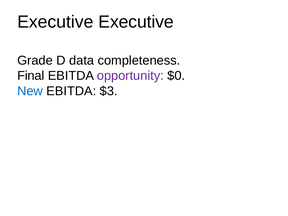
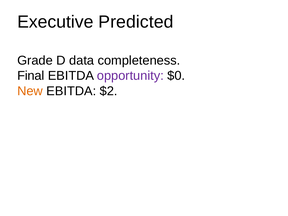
Executive Executive: Executive -> Predicted
New colour: blue -> orange
$3: $3 -> $2
